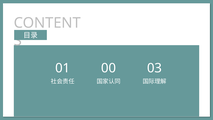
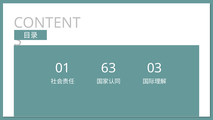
00: 00 -> 63
